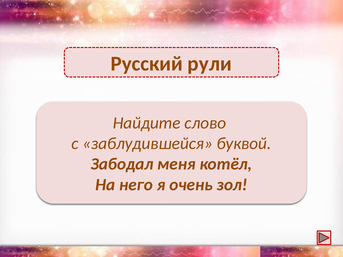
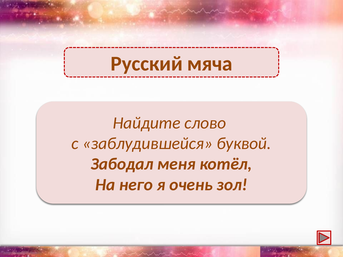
рули: рули -> мяча
